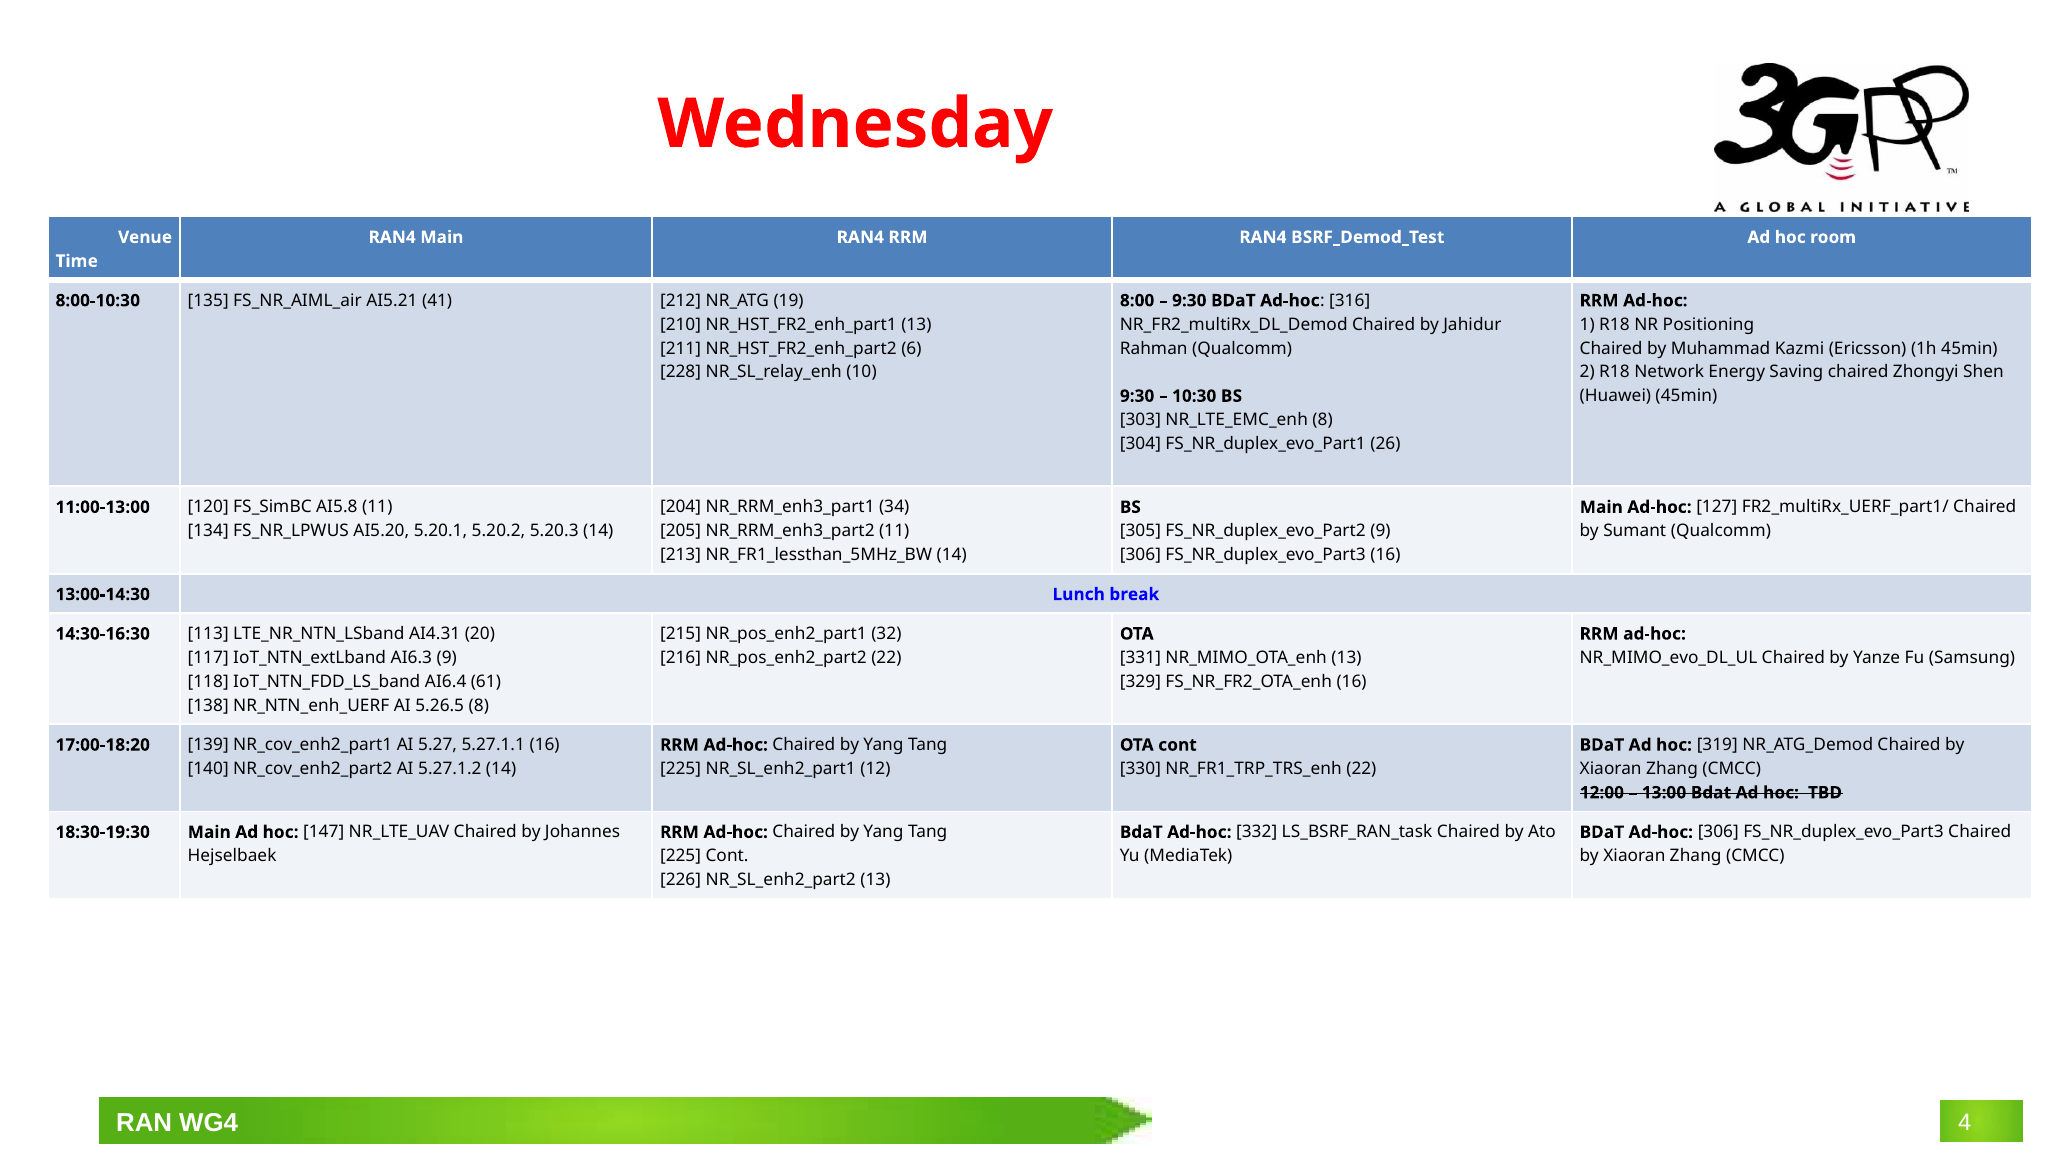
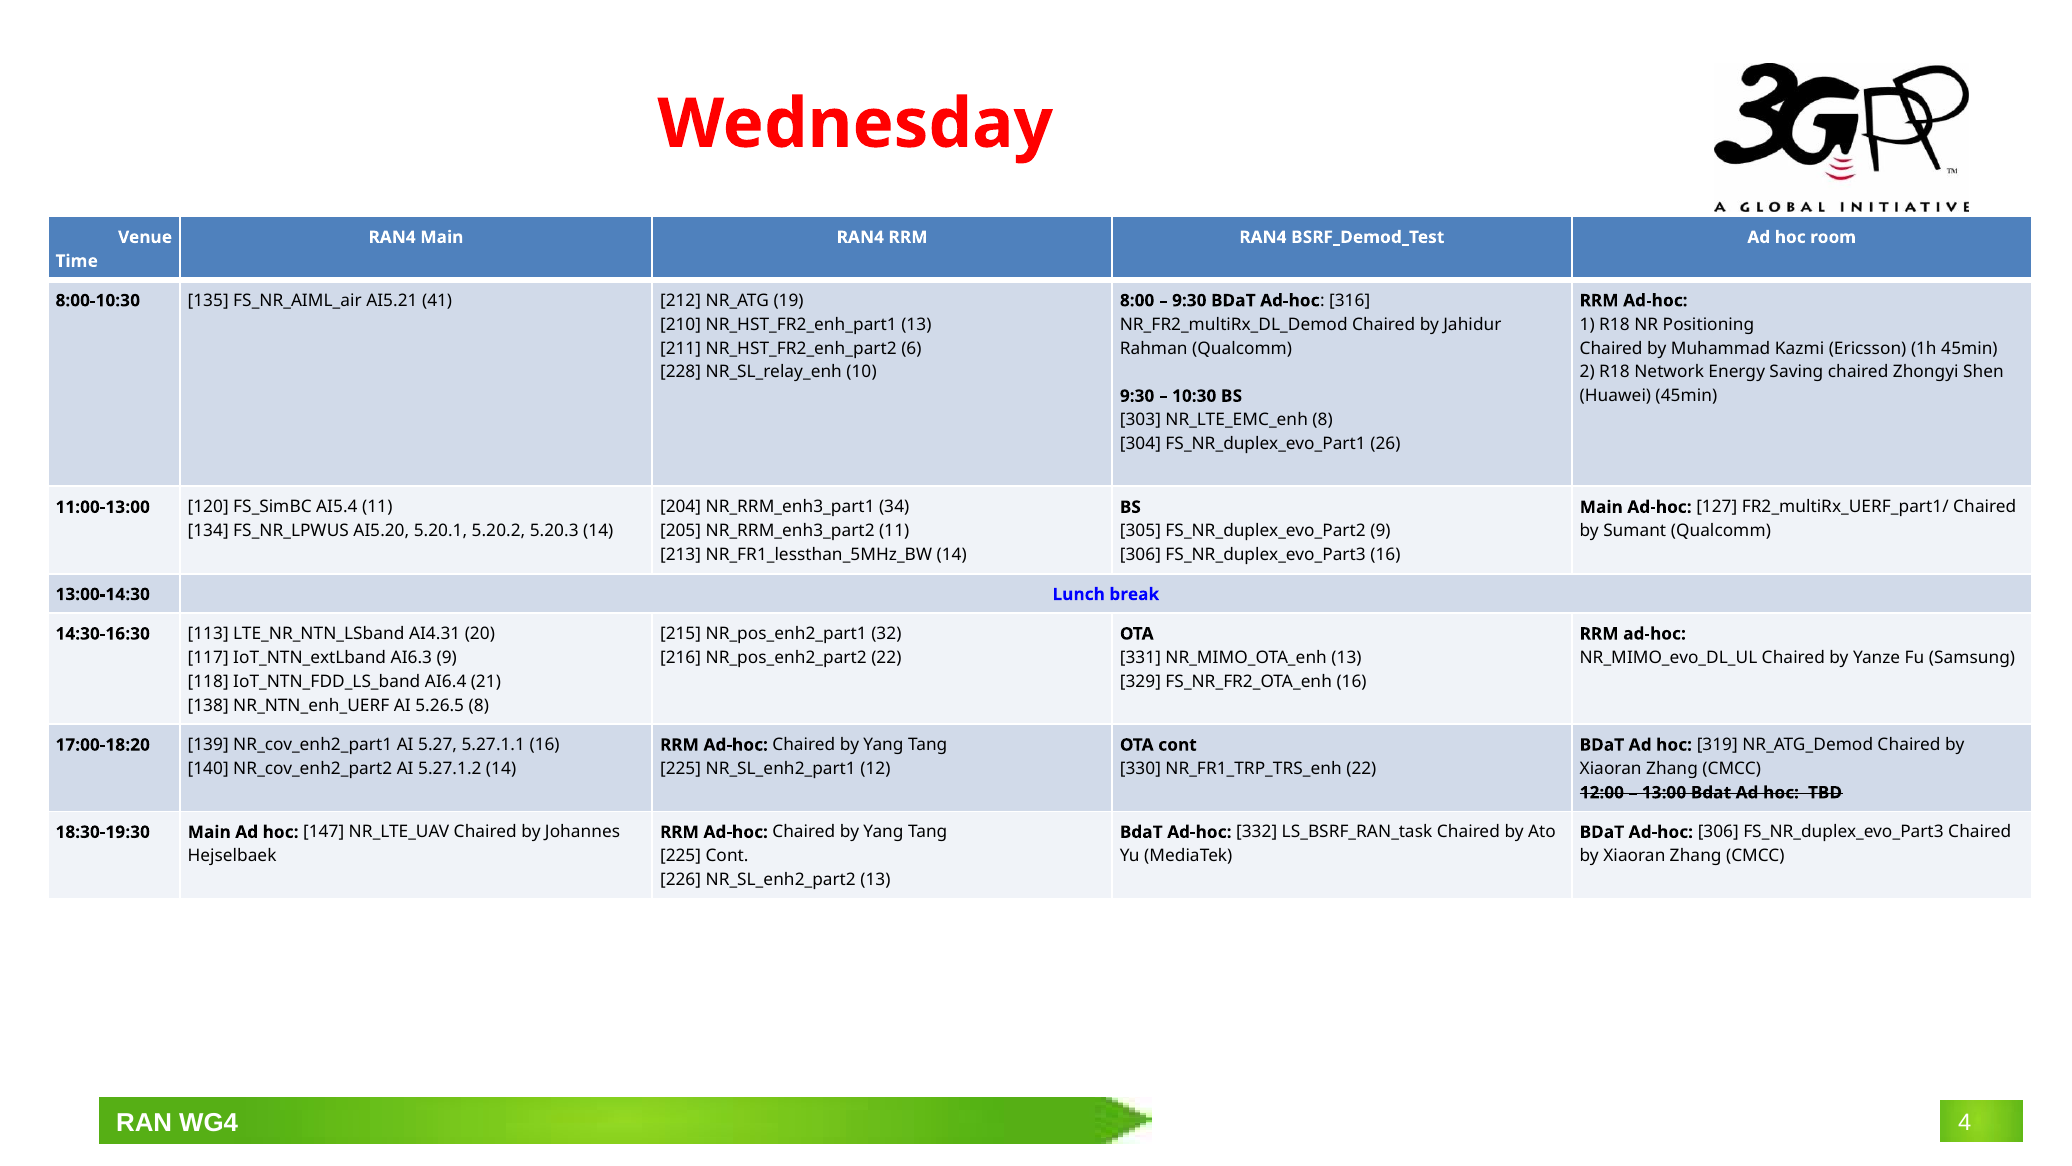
AI5.8: AI5.8 -> AI5.4
61: 61 -> 21
